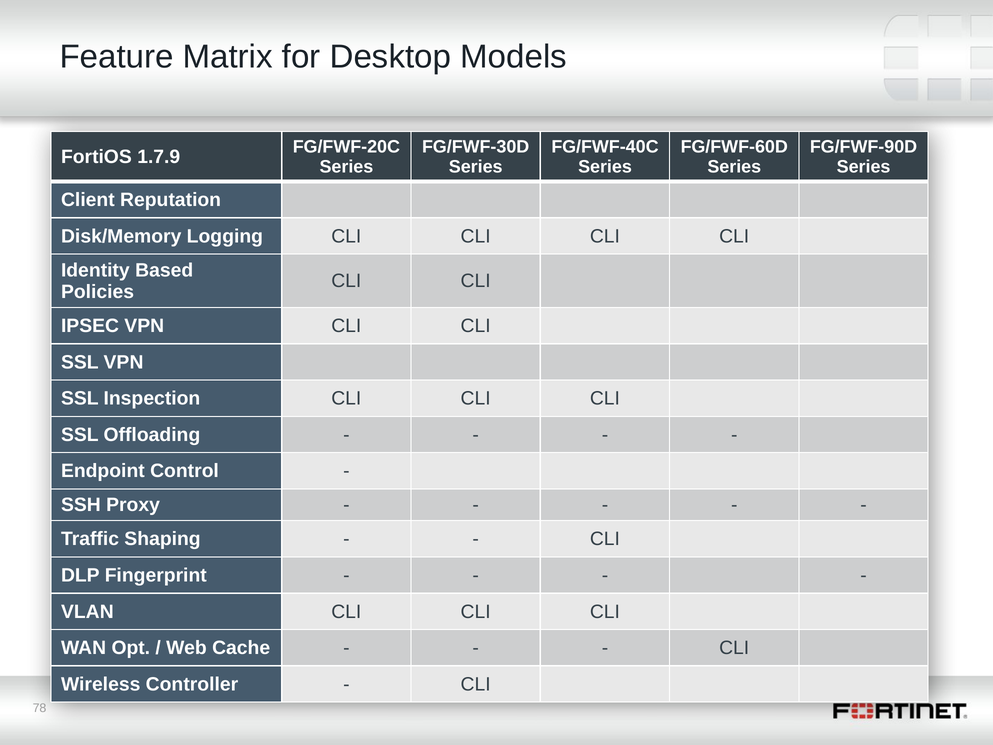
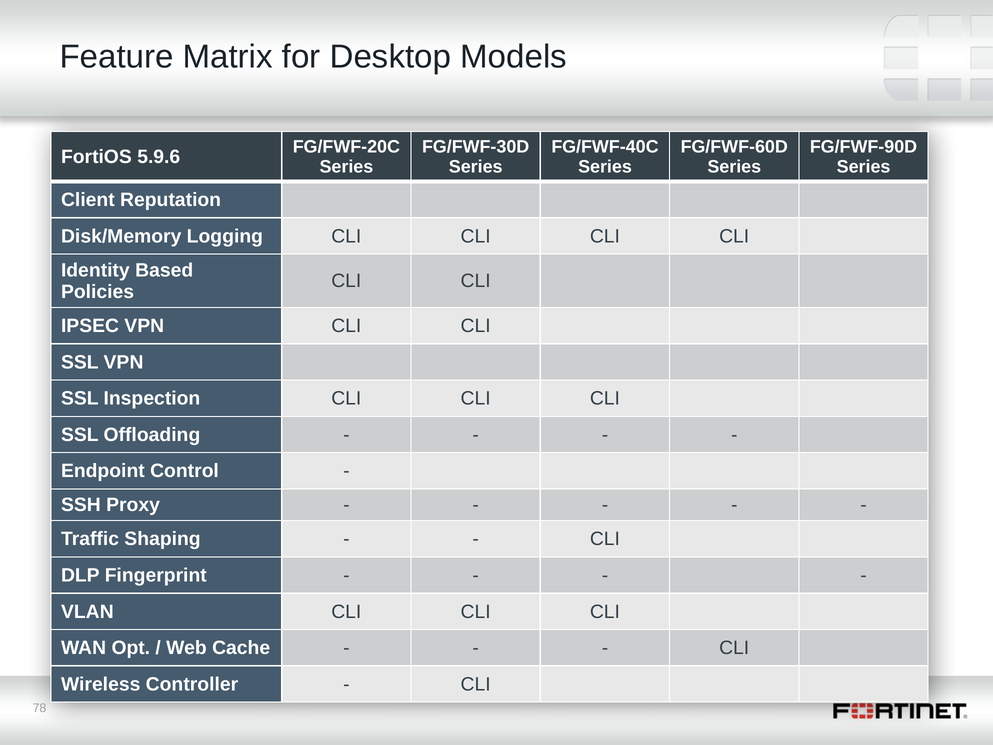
1.7.9: 1.7.9 -> 5.9.6
